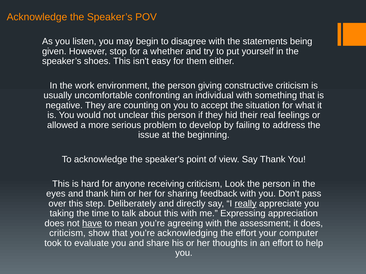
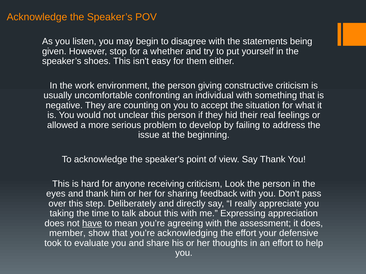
really underline: present -> none
criticism at (67, 234): criticism -> member
computer: computer -> defensive
